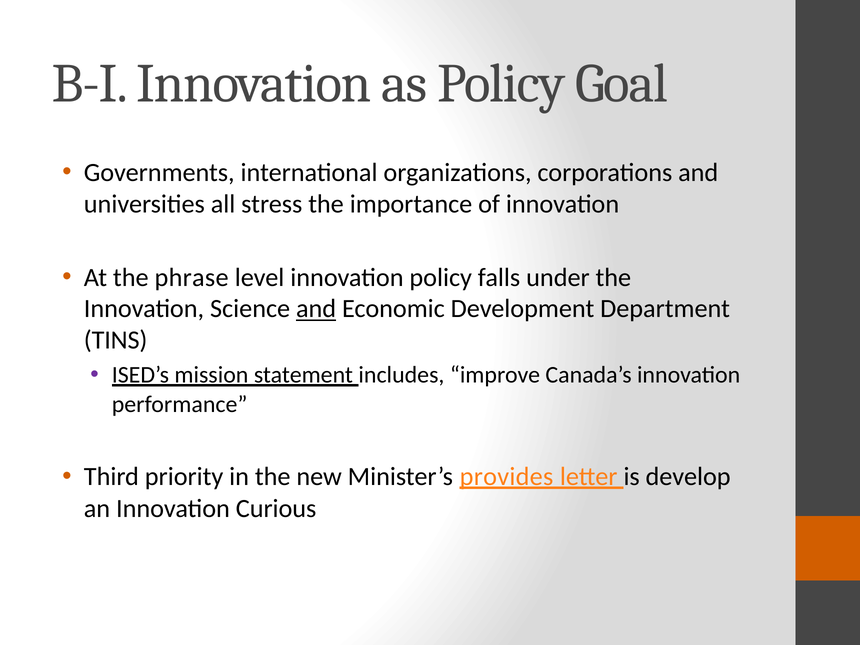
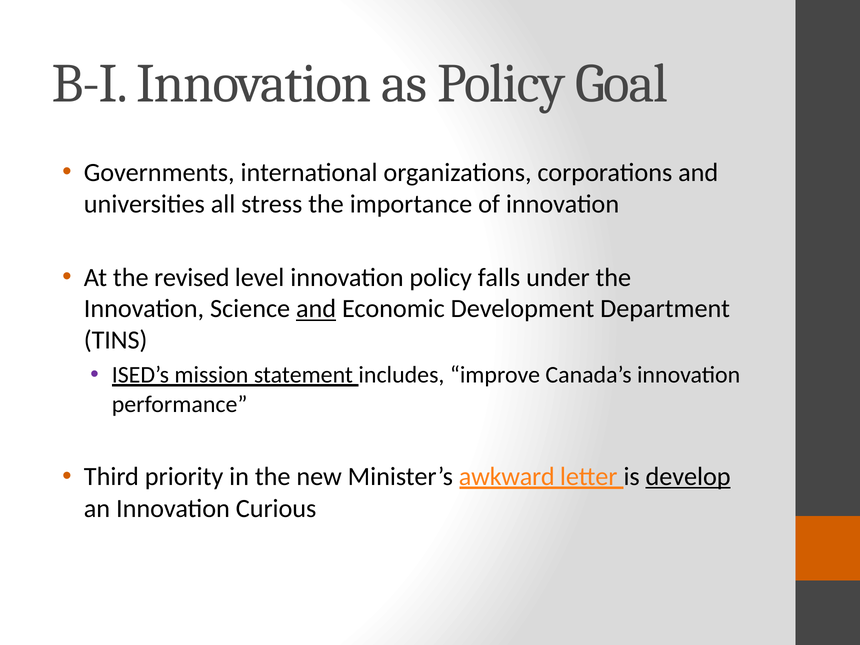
phrase: phrase -> revised
provides: provides -> awkward
develop underline: none -> present
